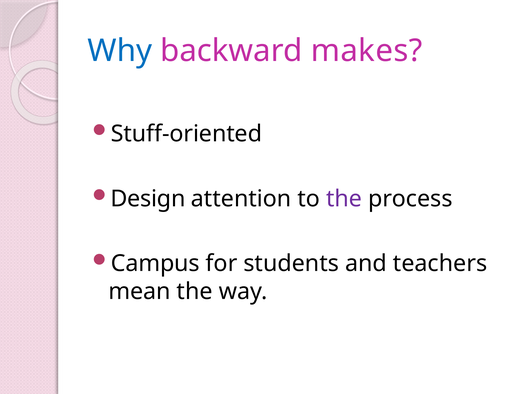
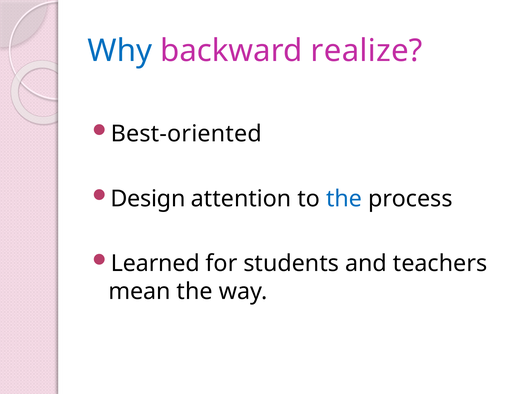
makes: makes -> realize
Stuff-oriented: Stuff-oriented -> Best-oriented
the at (344, 199) colour: purple -> blue
Campus: Campus -> Learned
